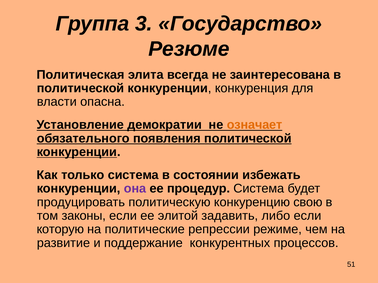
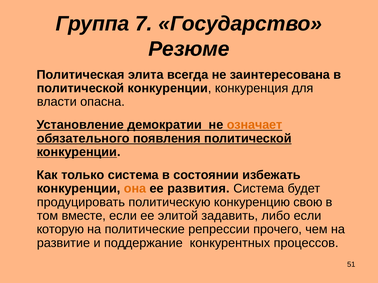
3: 3 -> 7
она colour: purple -> orange
процедур: процедур -> развития
законы: законы -> вместе
режиме: режиме -> прочего
